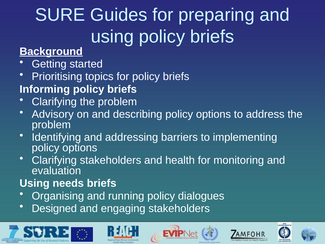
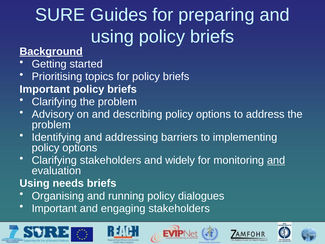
Informing at (45, 89): Informing -> Important
health: health -> widely
and at (276, 160) underline: none -> present
Designed at (54, 208): Designed -> Important
